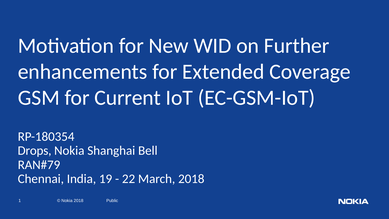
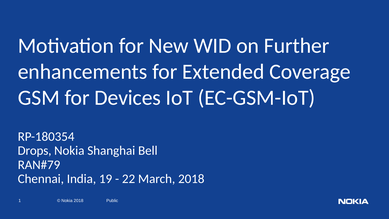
Current: Current -> Devices
